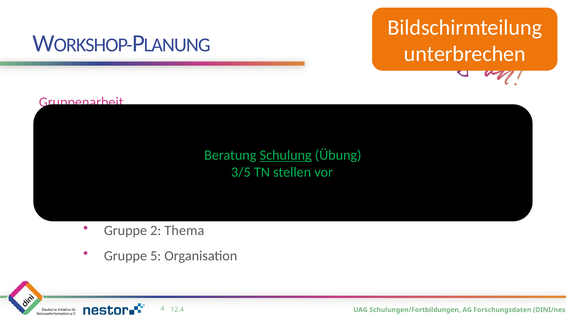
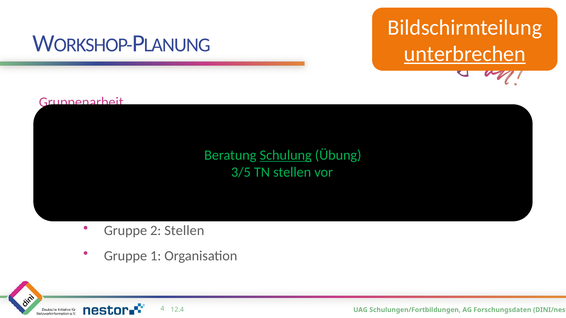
unterbrechen underline: none -> present
2 Thema: Thema -> Stellen
5 at (156, 256): 5 -> 1
